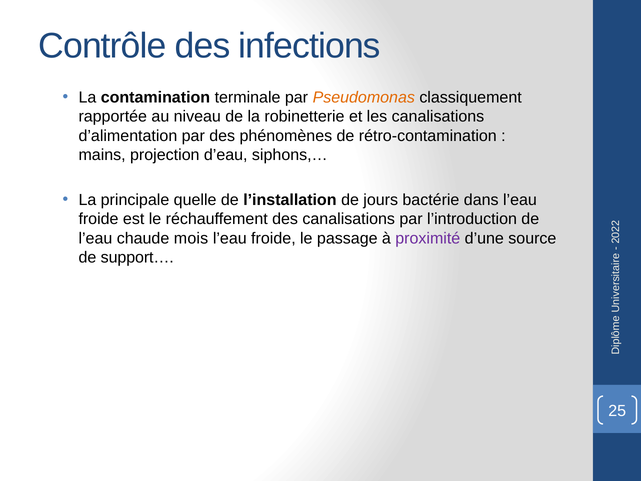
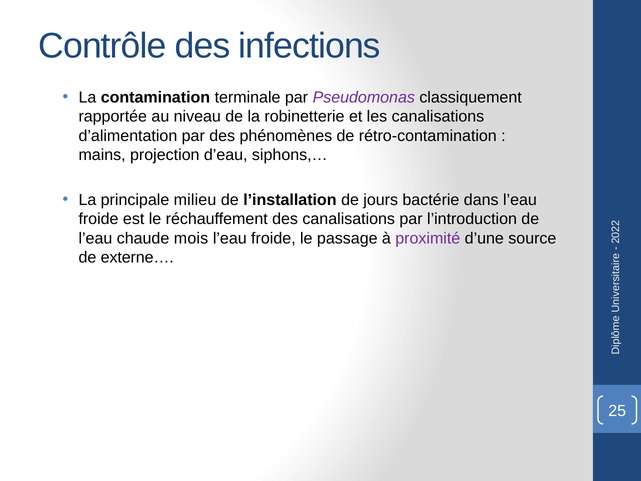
Pseudomonas colour: orange -> purple
quelle: quelle -> milieu
support…: support… -> externe…
